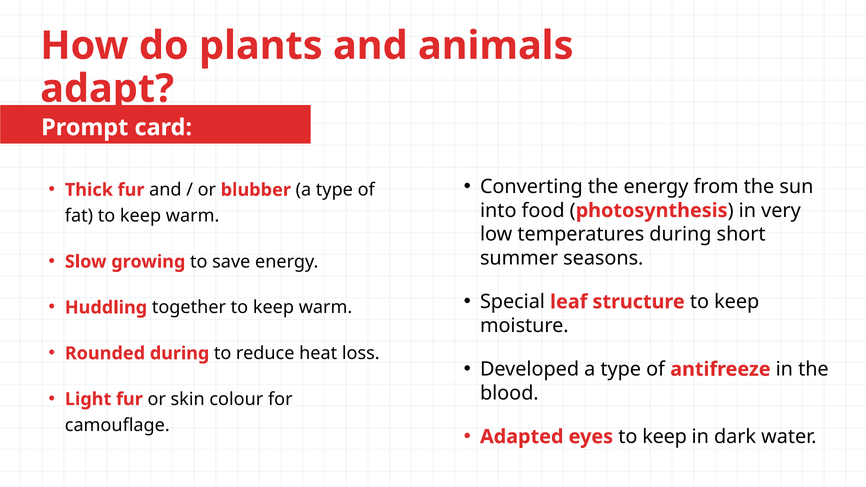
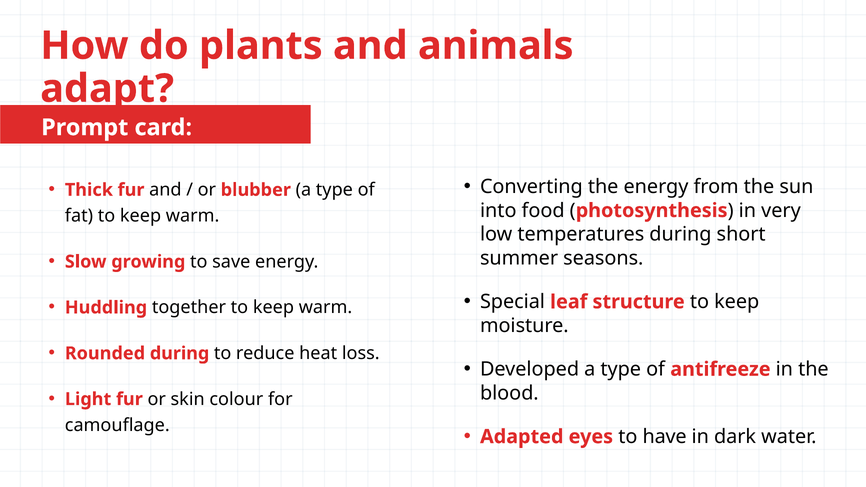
eyes to keep: keep -> have
